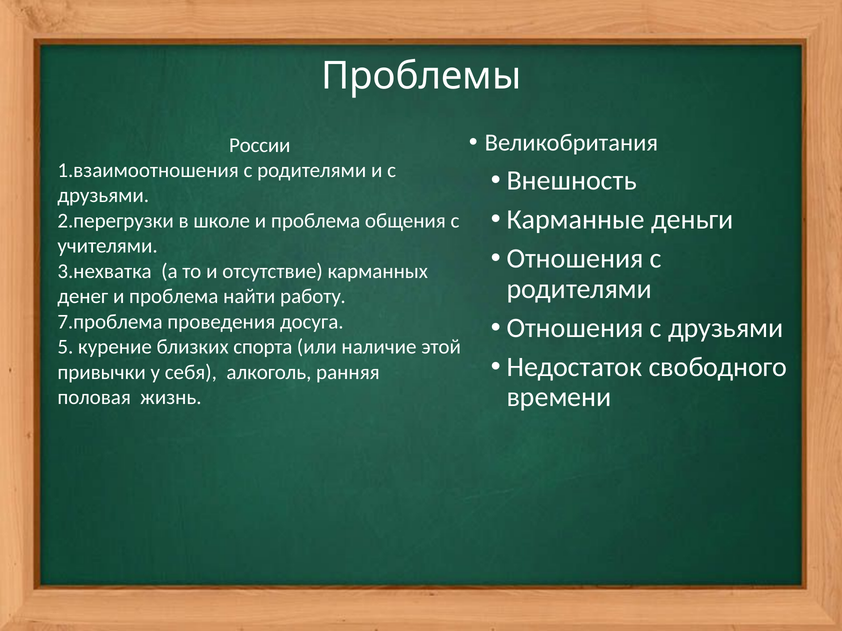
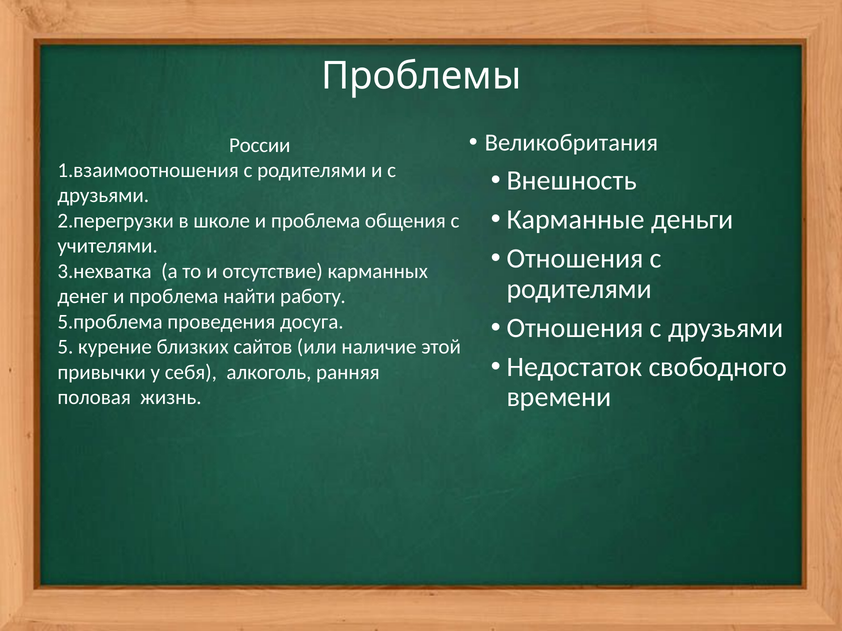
7.проблема: 7.проблема -> 5.проблема
спорта: спорта -> сайтов
